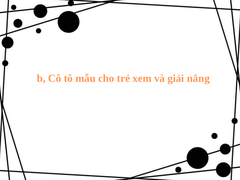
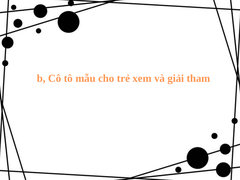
nắng: nắng -> tham
